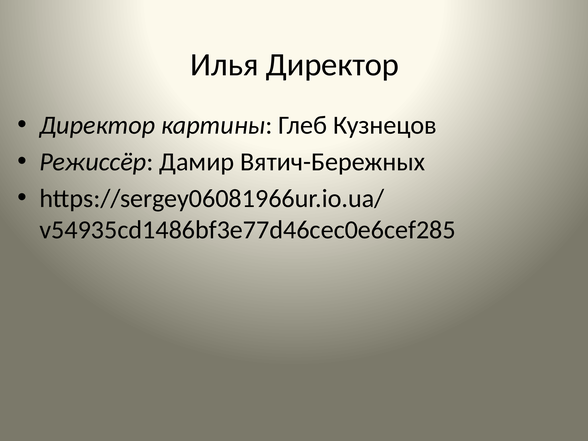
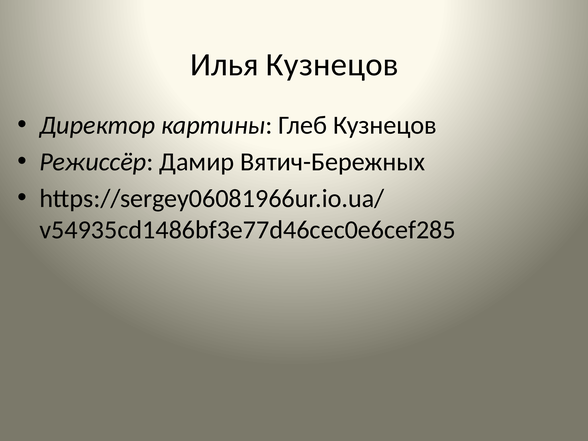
Илья Директор: Директор -> Кузнецов
